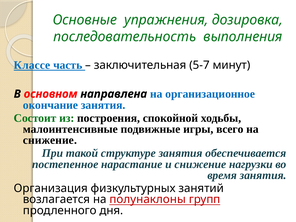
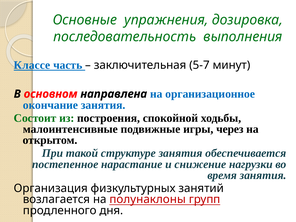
всего: всего -> через
снижение at (50, 140): снижение -> открытом
